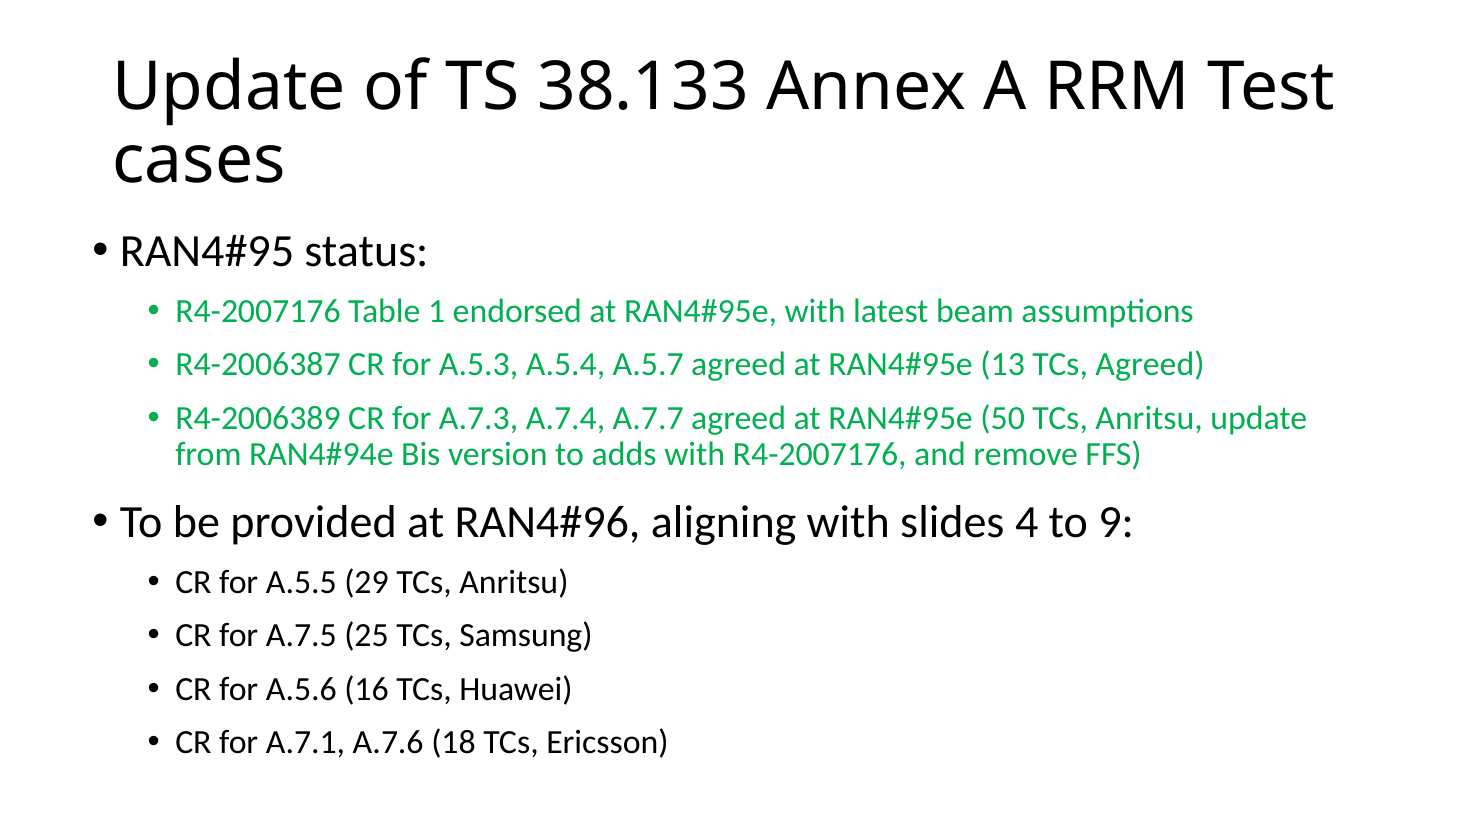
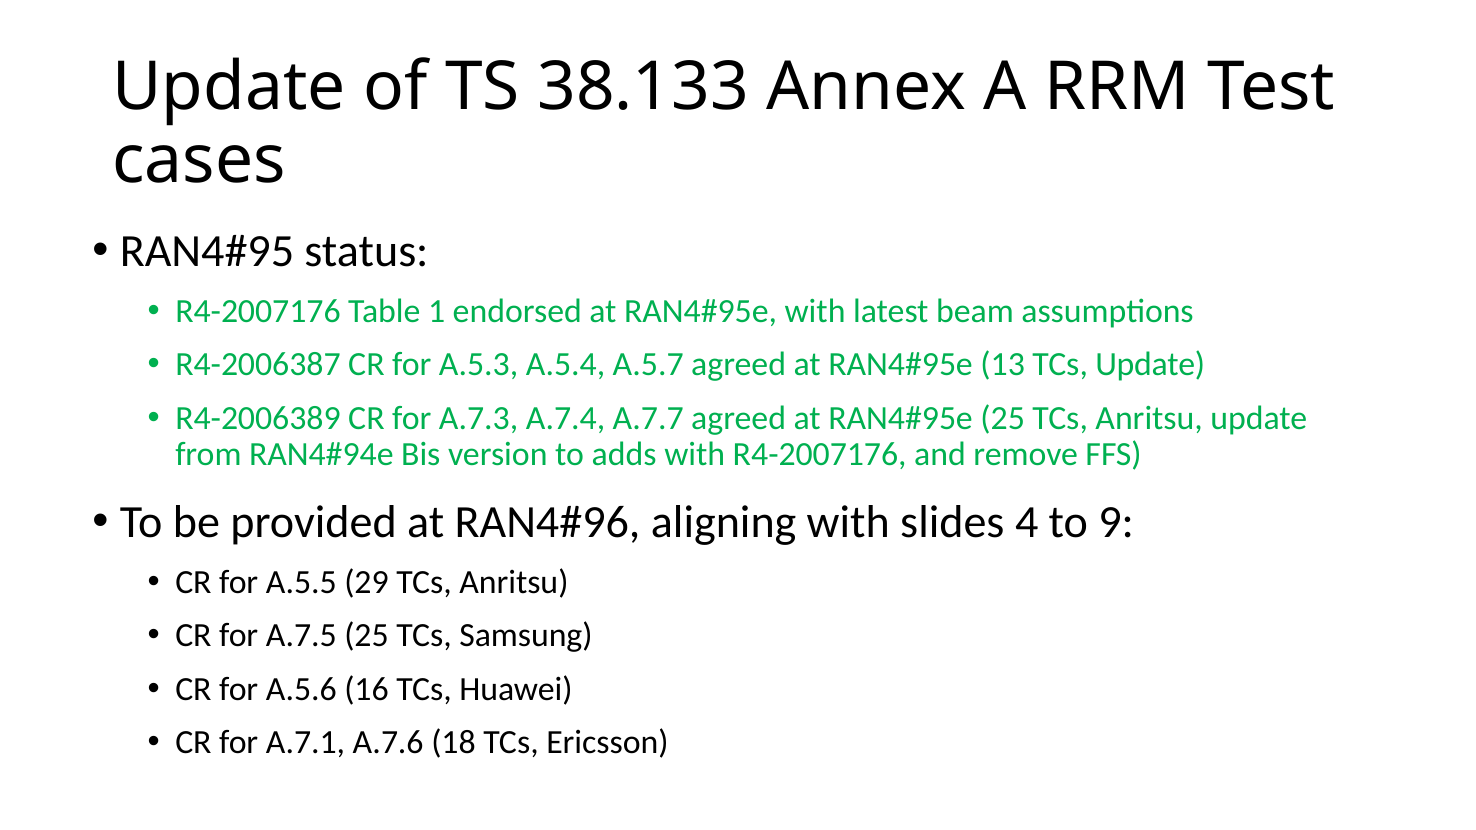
TCs Agreed: Agreed -> Update
50 at (1003, 418): 50 -> 25
